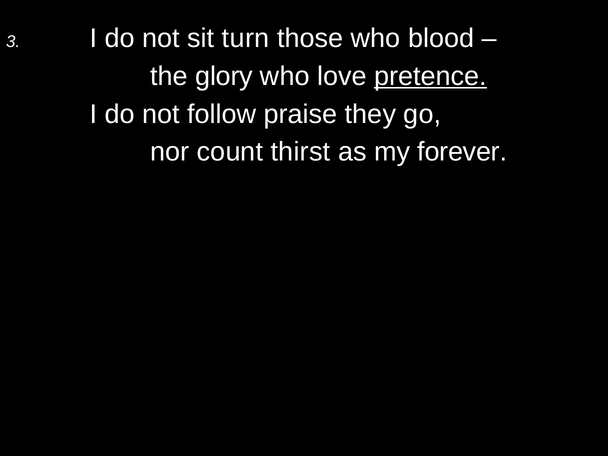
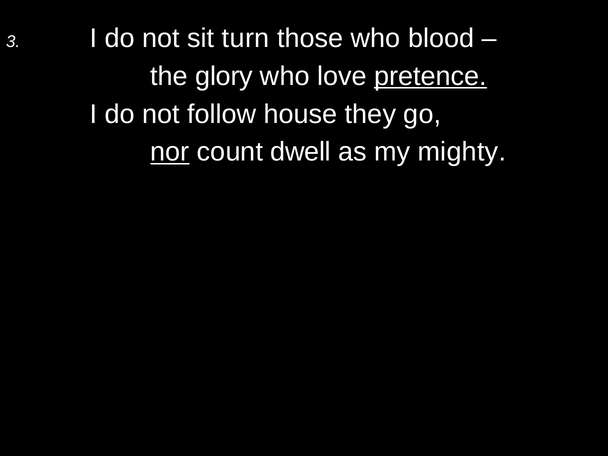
praise: praise -> house
nor underline: none -> present
thirst: thirst -> dwell
forever: forever -> mighty
